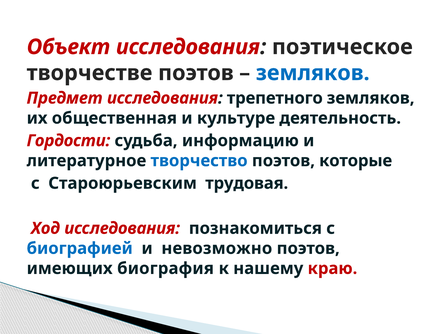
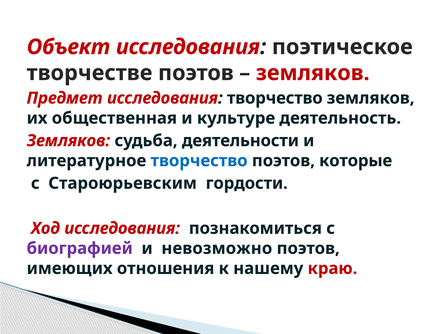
земляков at (313, 73) colour: blue -> red
исследования трепетного: трепетного -> творчество
Гордости at (68, 141): Гордости -> Земляков
информацию: информацию -> деятельности
трудовая: трудовая -> гордости
биографией colour: blue -> purple
биография: биография -> отношения
